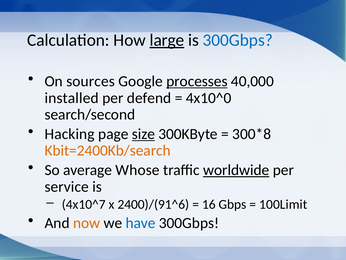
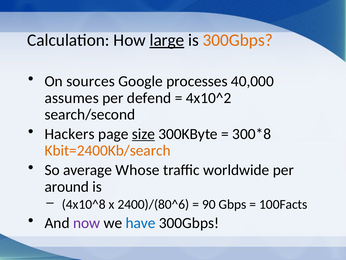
300Gbps at (238, 40) colour: blue -> orange
processes underline: present -> none
installed: installed -> assumes
4x10^0: 4x10^0 -> 4x10^2
Hacking: Hacking -> Hackers
worldwide underline: present -> none
service: service -> around
4x10^7: 4x10^7 -> 4x10^8
2400)/(91^6: 2400)/(91^6 -> 2400)/(80^6
16: 16 -> 90
100Limit: 100Limit -> 100Facts
now colour: orange -> purple
